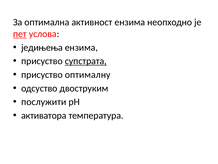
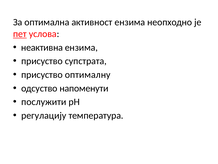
једињења: једињења -> неактивна
супстрата underline: present -> none
двоструким: двоструким -> напоменути
активатора: активатора -> регулацију
